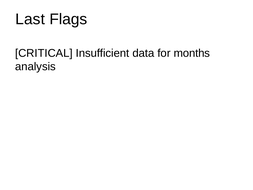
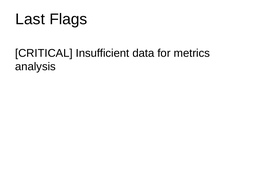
months: months -> metrics
